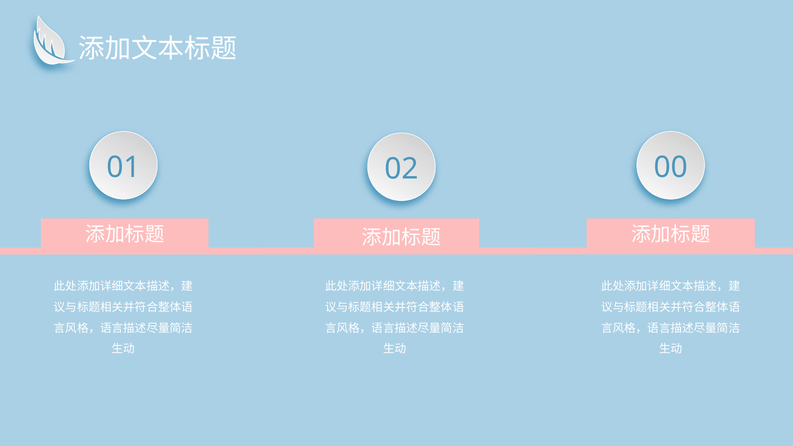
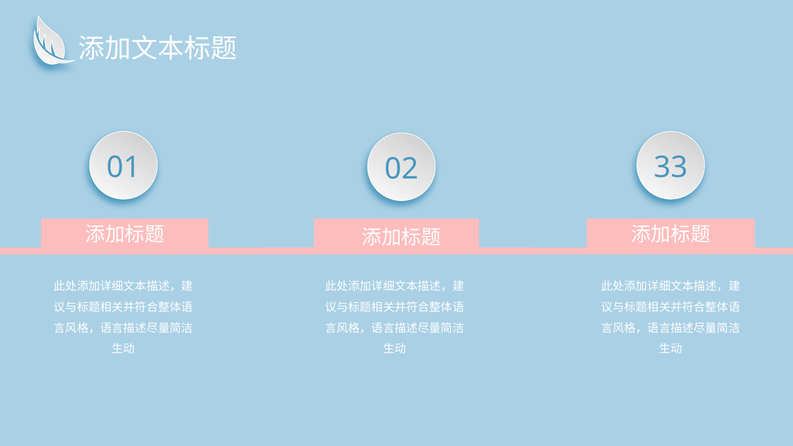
00: 00 -> 33
